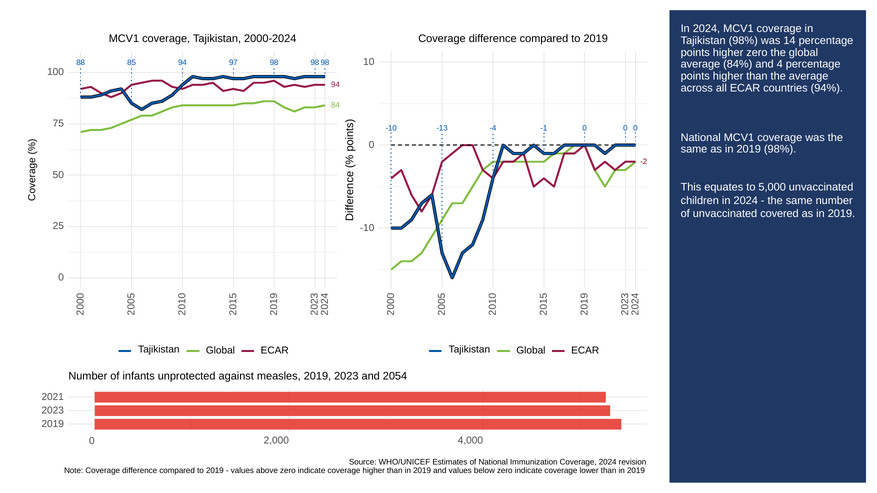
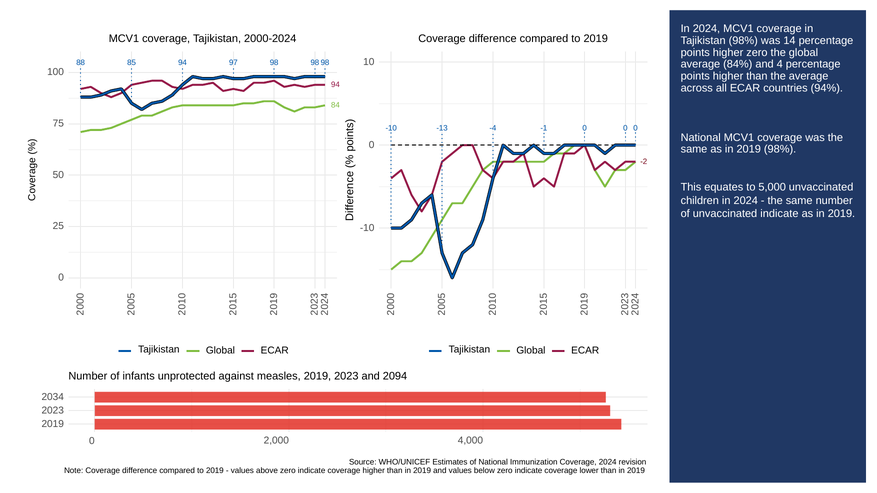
unvaccinated covered: covered -> indicate
2054: 2054 -> 2094
2021: 2021 -> 2034
